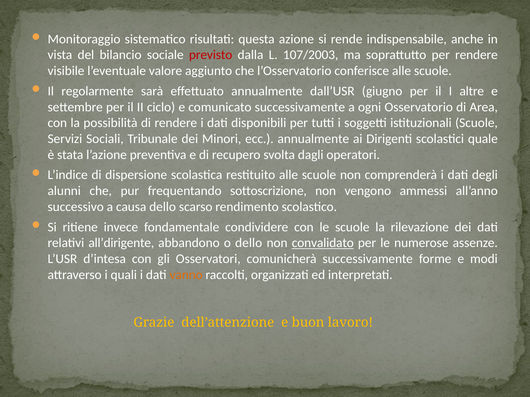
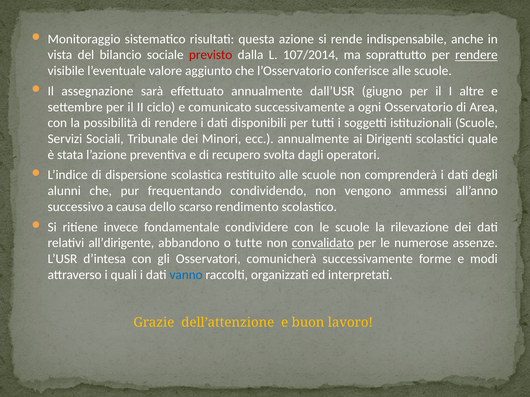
107/2003: 107/2003 -> 107/2014
rendere at (476, 55) underline: none -> present
regolarmente: regolarmente -> assegnazione
sottoscrizione: sottoscrizione -> condividendo
o dello: dello -> tutte
vanno colour: orange -> blue
